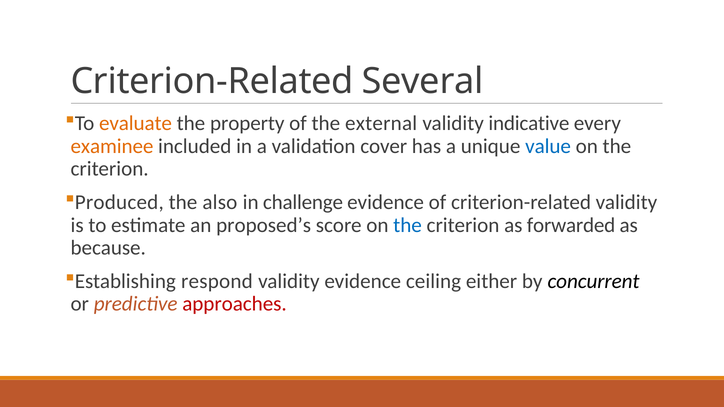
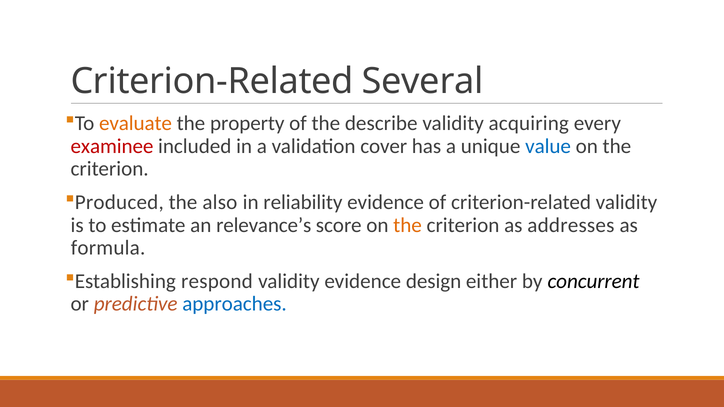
external: external -> describe
indicative: indicative -> acquiring
examinee colour: orange -> red
challenge: challenge -> reliability
proposed’s: proposed’s -> relevance’s
the at (408, 225) colour: blue -> orange
forwarded: forwarded -> addresses
because: because -> formula
ceiling: ceiling -> design
approaches colour: red -> blue
